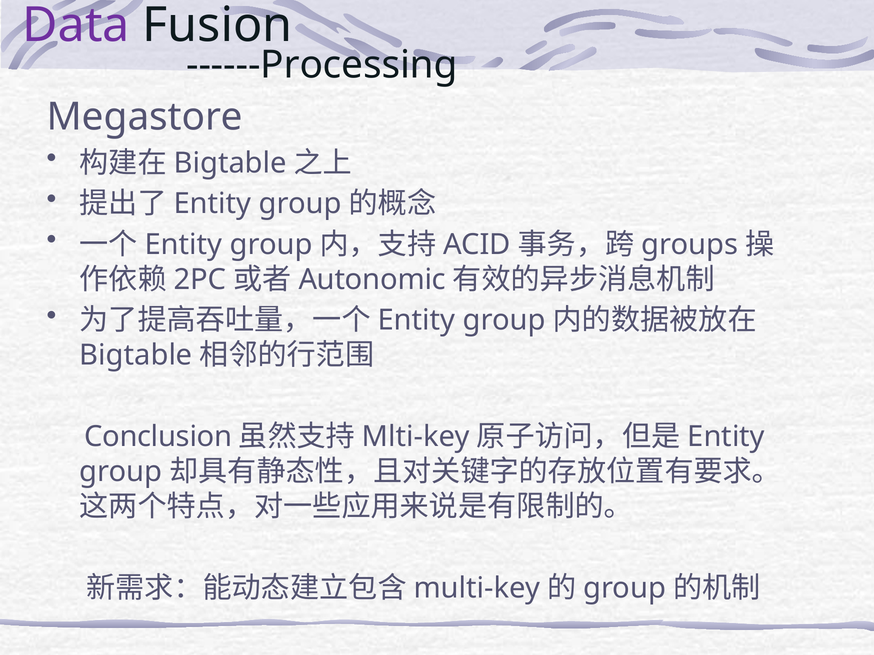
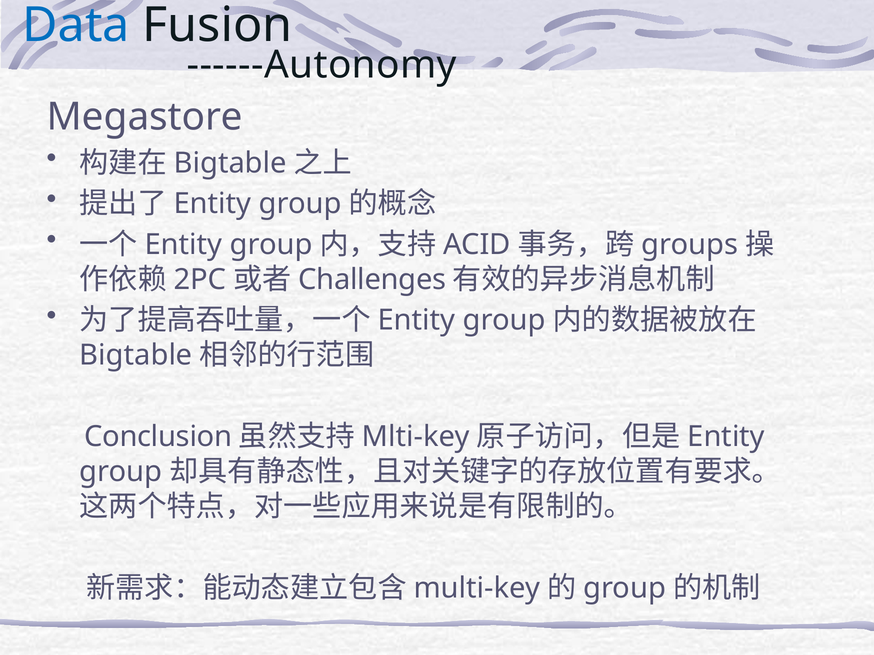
Data colour: purple -> blue
------Processing: ------Processing -> ------Autonomy
Autonomic: Autonomic -> Challenges
